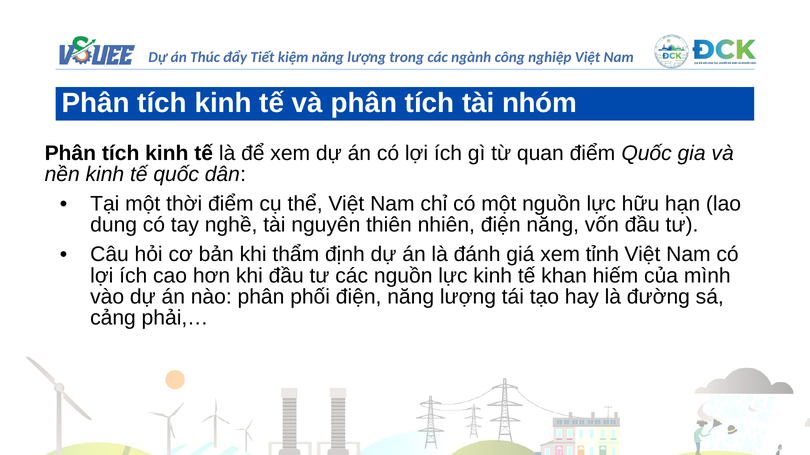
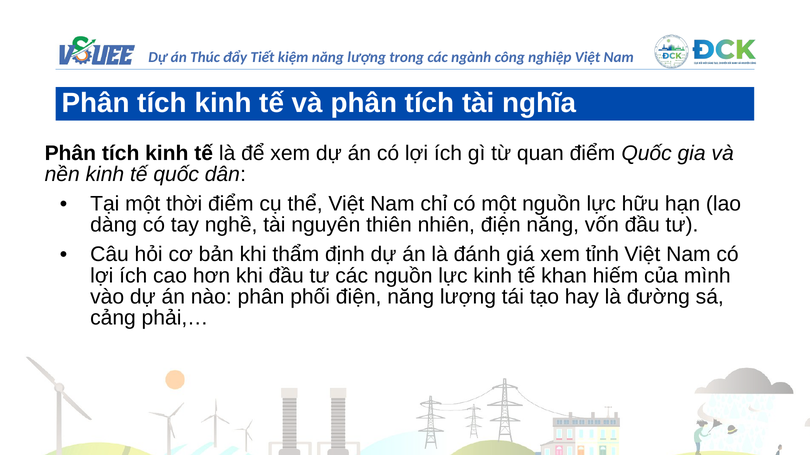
nhóm: nhóm -> nghĩa
dung: dung -> dàng
